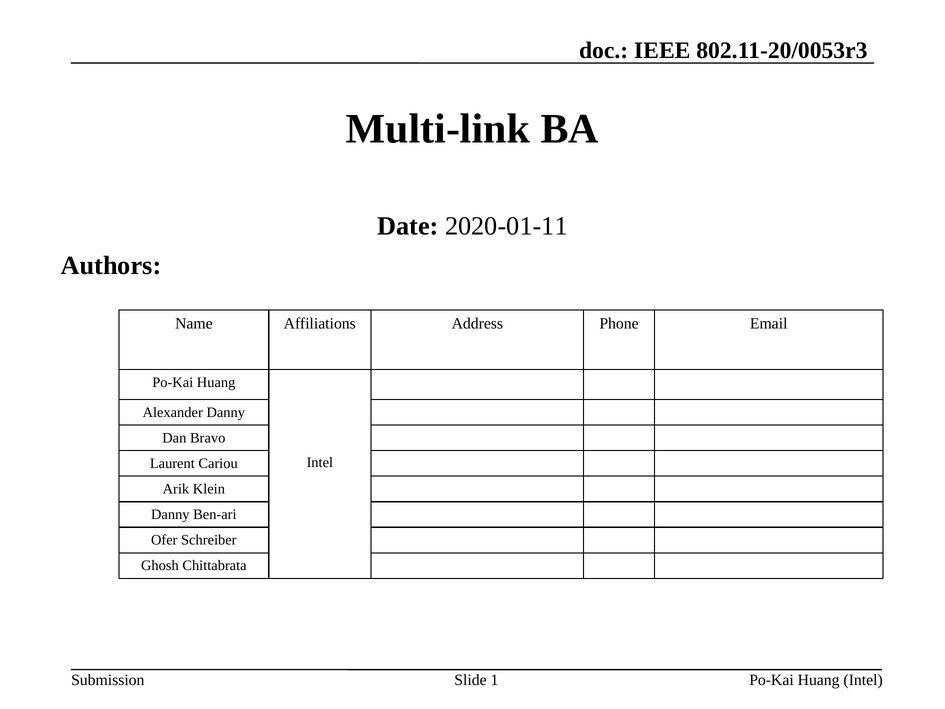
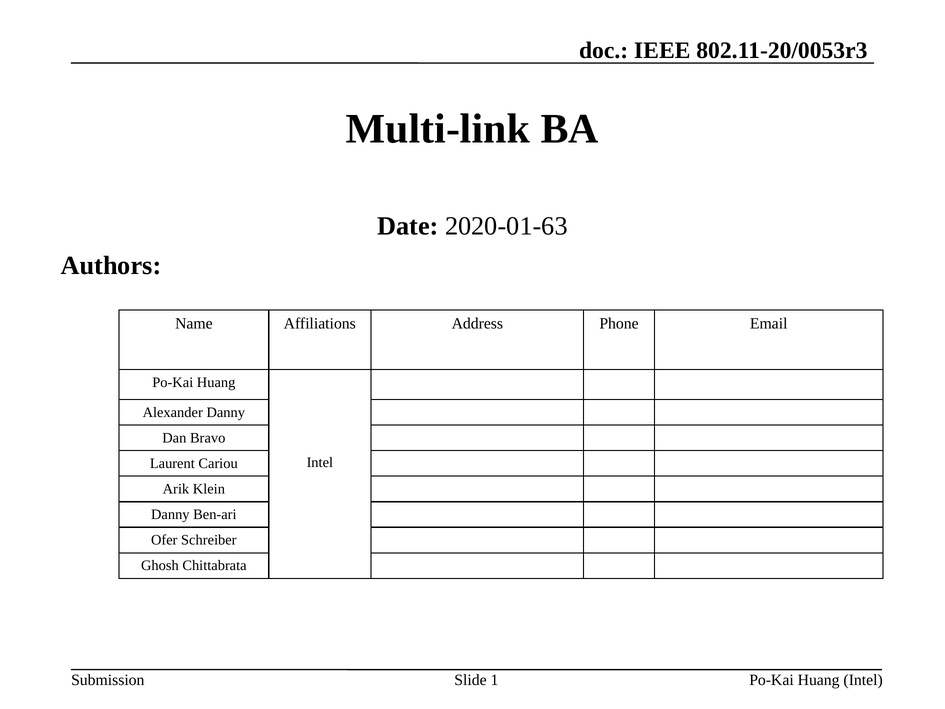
2020-01-11: 2020-01-11 -> 2020-01-63
